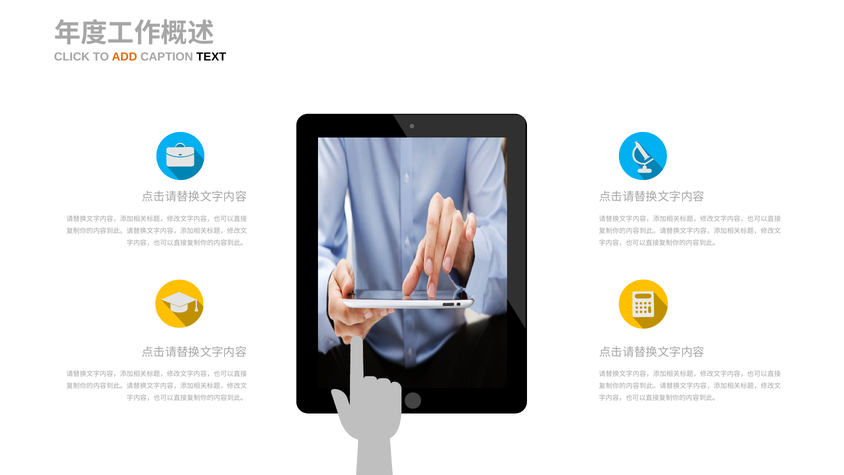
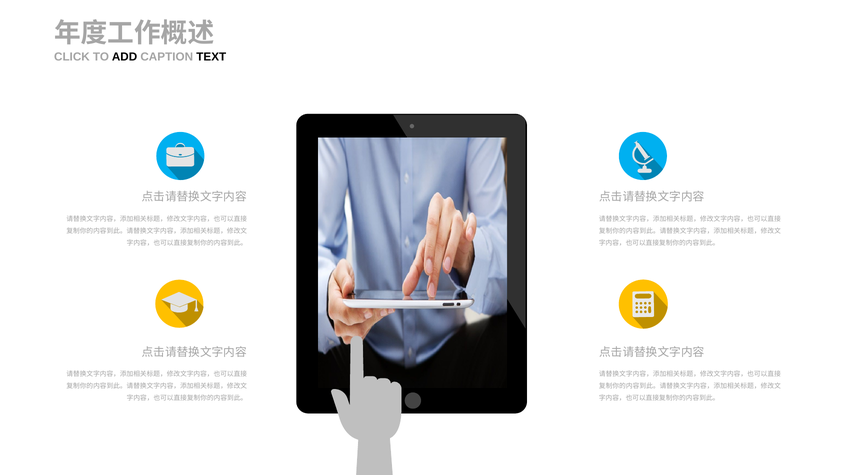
ADD colour: orange -> black
